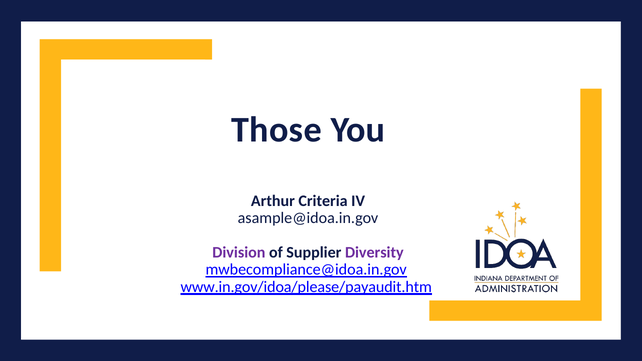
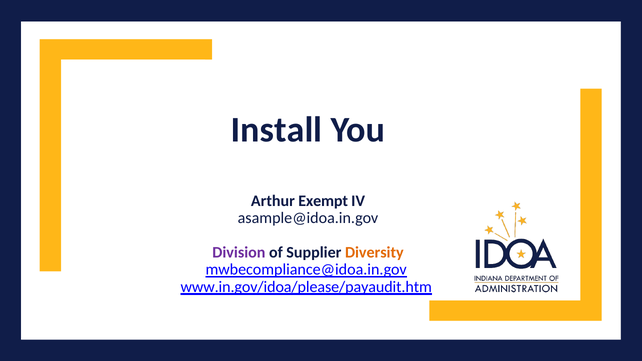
Those: Those -> Install
Criteria: Criteria -> Exempt
Diversity colour: purple -> orange
